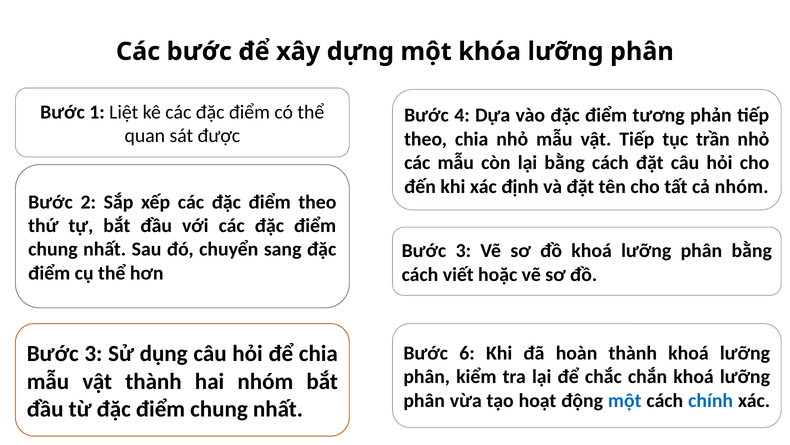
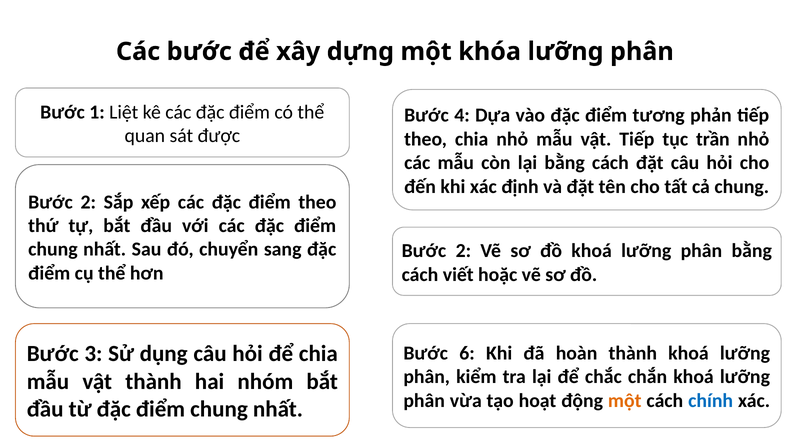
cả nhóm: nhóm -> chung
3 at (463, 250): 3 -> 2
một at (625, 400) colour: blue -> orange
